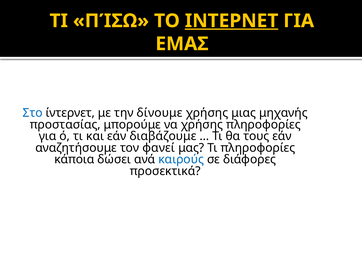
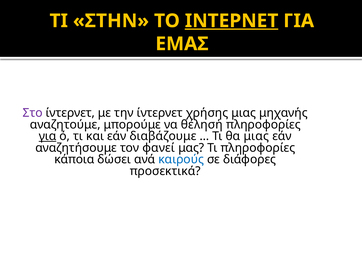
ΠΊΣΩ: ΠΊΣΩ -> ΣΤΗΝ
Στο colour: blue -> purple
την δίνουμε: δίνουμε -> ίντερνετ
προστασίας: προστασίας -> αναζητούμε
να χρήσης: χρήσης -> θέλησή
για at (48, 136) underline: none -> present
θα τους: τους -> μιας
